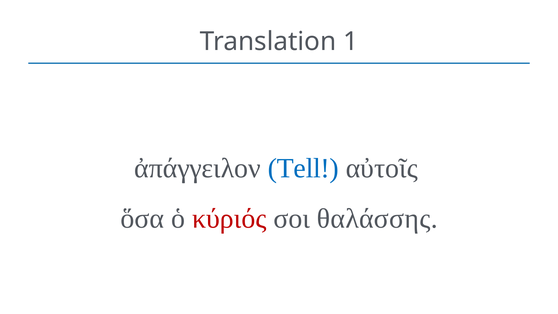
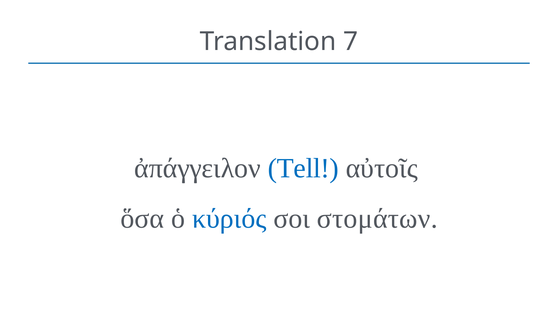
1: 1 -> 7
κύριός colour: red -> blue
θαλάσσης: θαλάσσης -> στομάτων
